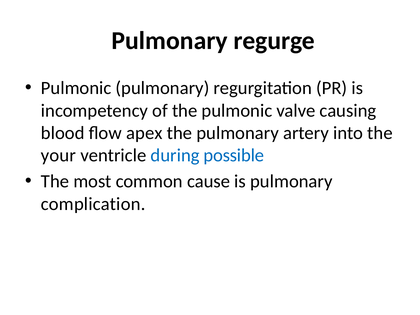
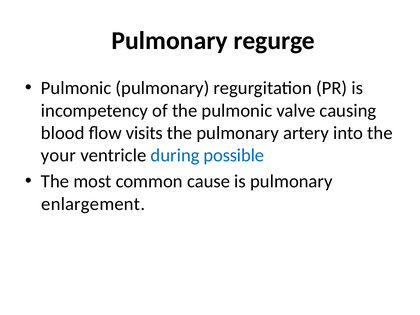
apex: apex -> visits
complication: complication -> enlargement
